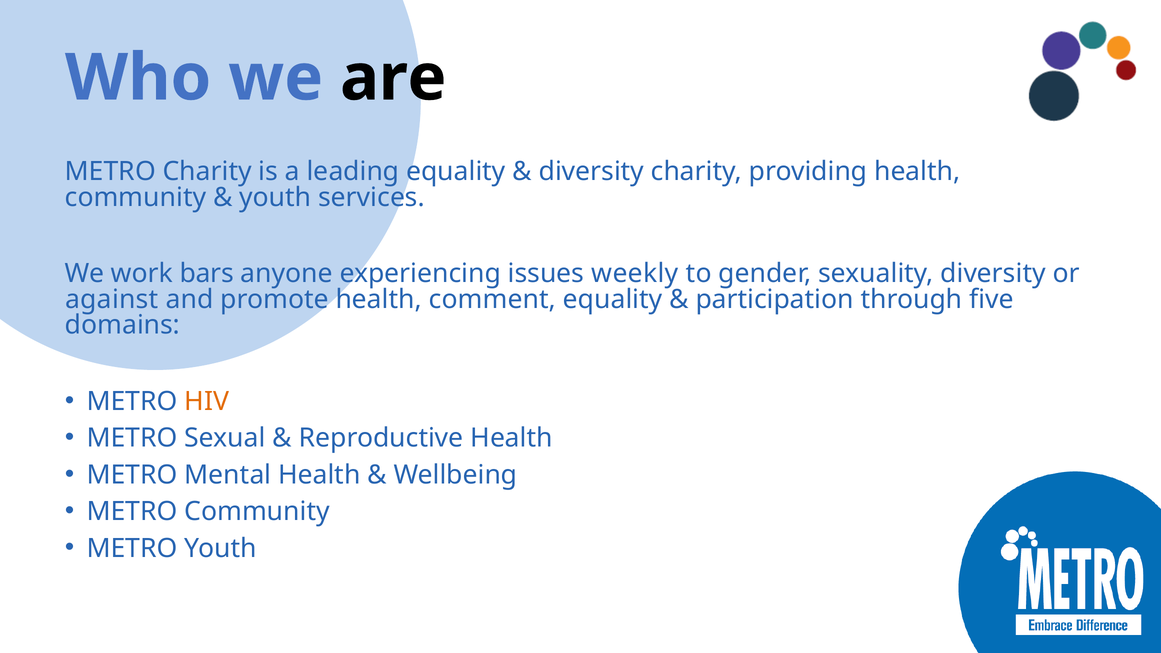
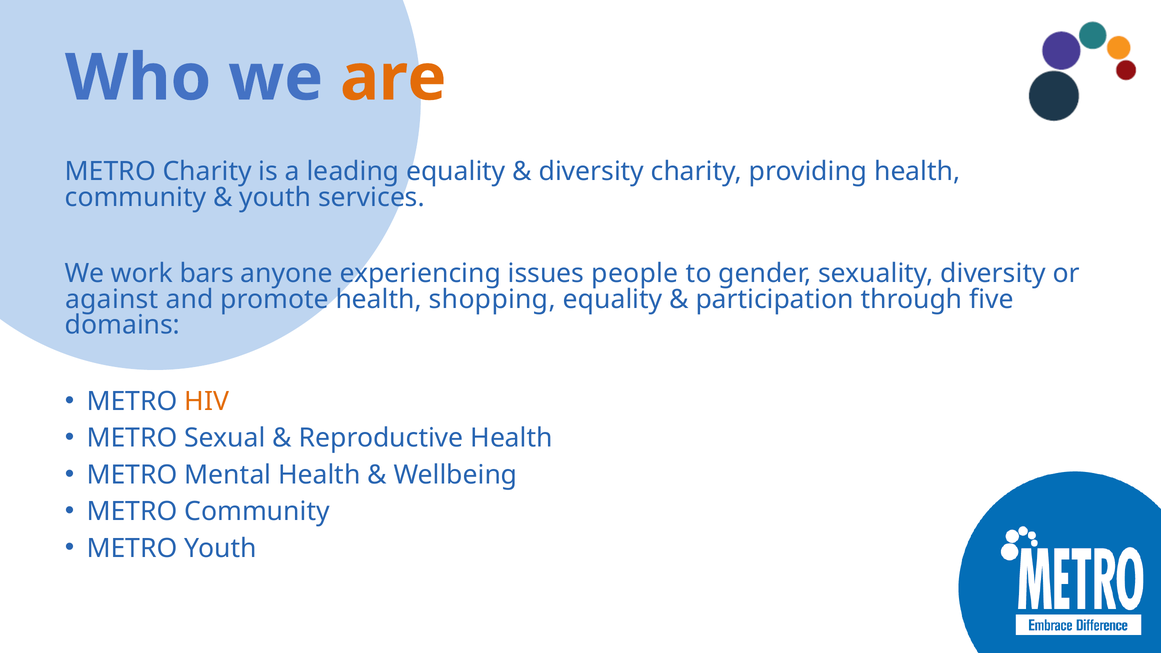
are colour: black -> orange
weekly: weekly -> people
comment: comment -> shopping
